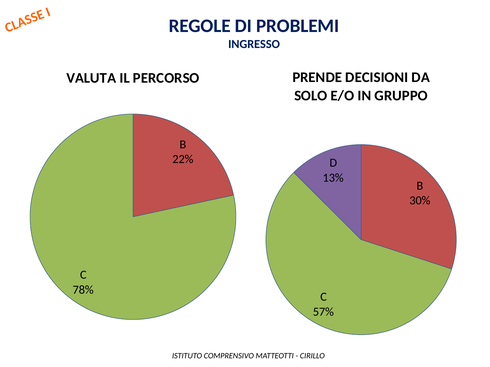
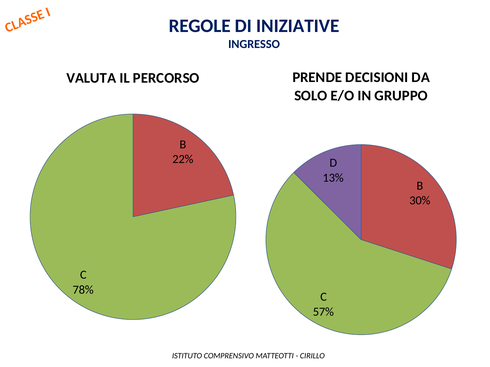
PROBLEMI: PROBLEMI -> INIZIATIVE
